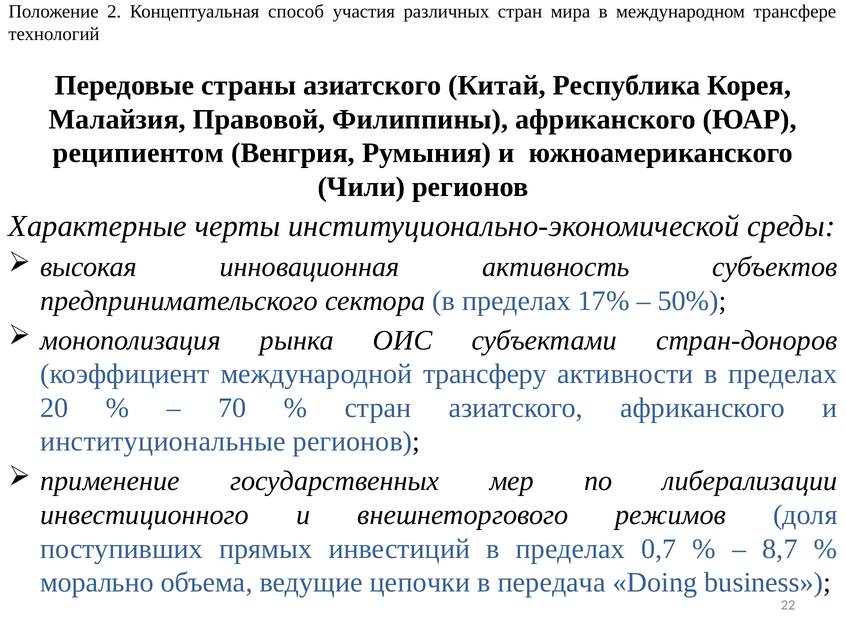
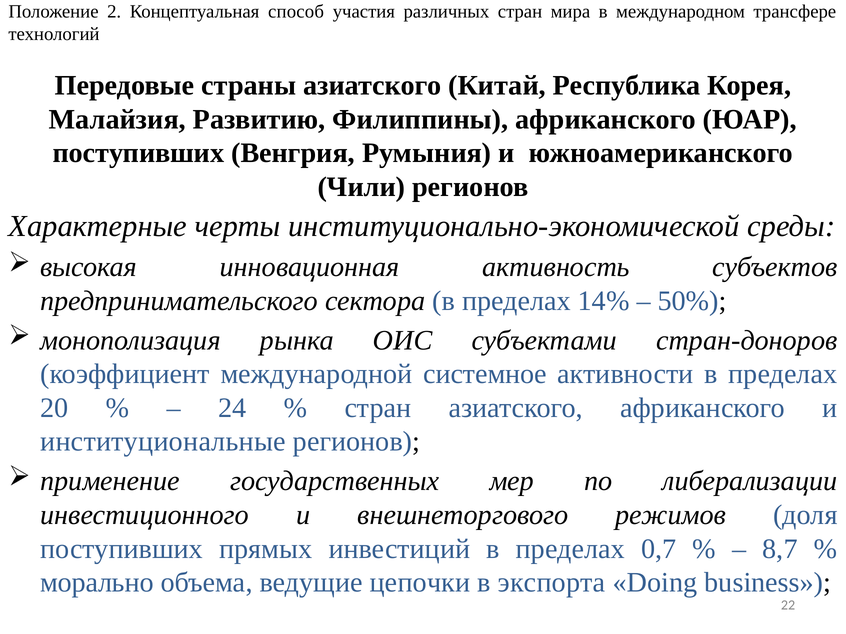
Правовой: Правовой -> Развитию
реципиентом at (138, 153): реципиентом -> поступивших
17%: 17% -> 14%
трансферу: трансферу -> системное
70: 70 -> 24
передача: передача -> экспорта
